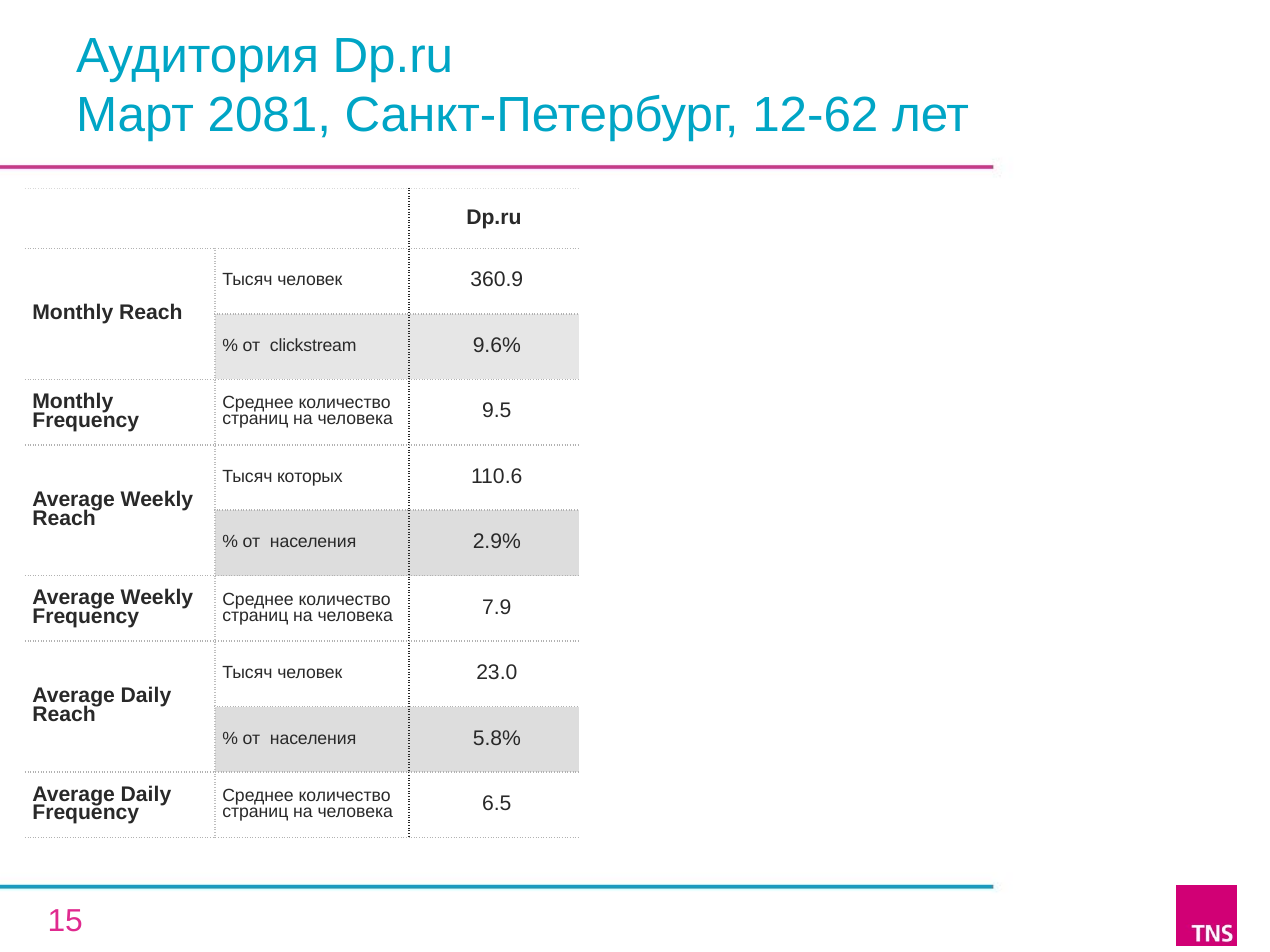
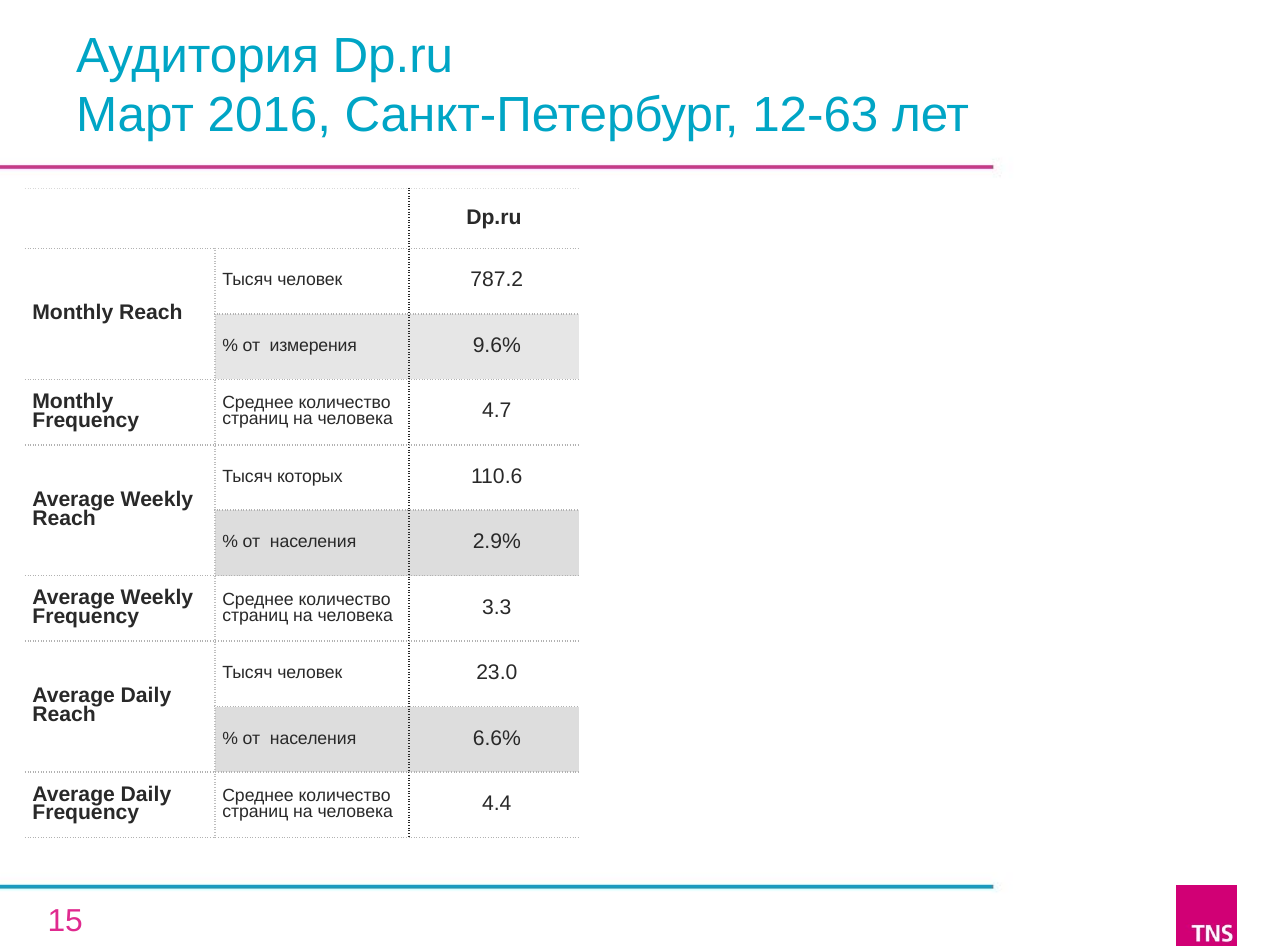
2081: 2081 -> 2016
12-62: 12-62 -> 12-63
360.9: 360.9 -> 787.2
clickstream: clickstream -> измерения
9.5: 9.5 -> 4.7
7.9: 7.9 -> 3.3
5.8%: 5.8% -> 6.6%
6.5: 6.5 -> 4.4
